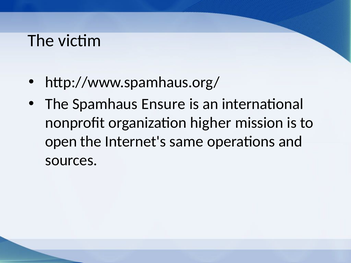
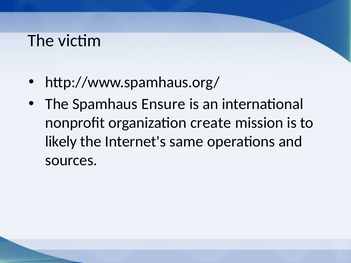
higher: higher -> create
open: open -> likely
